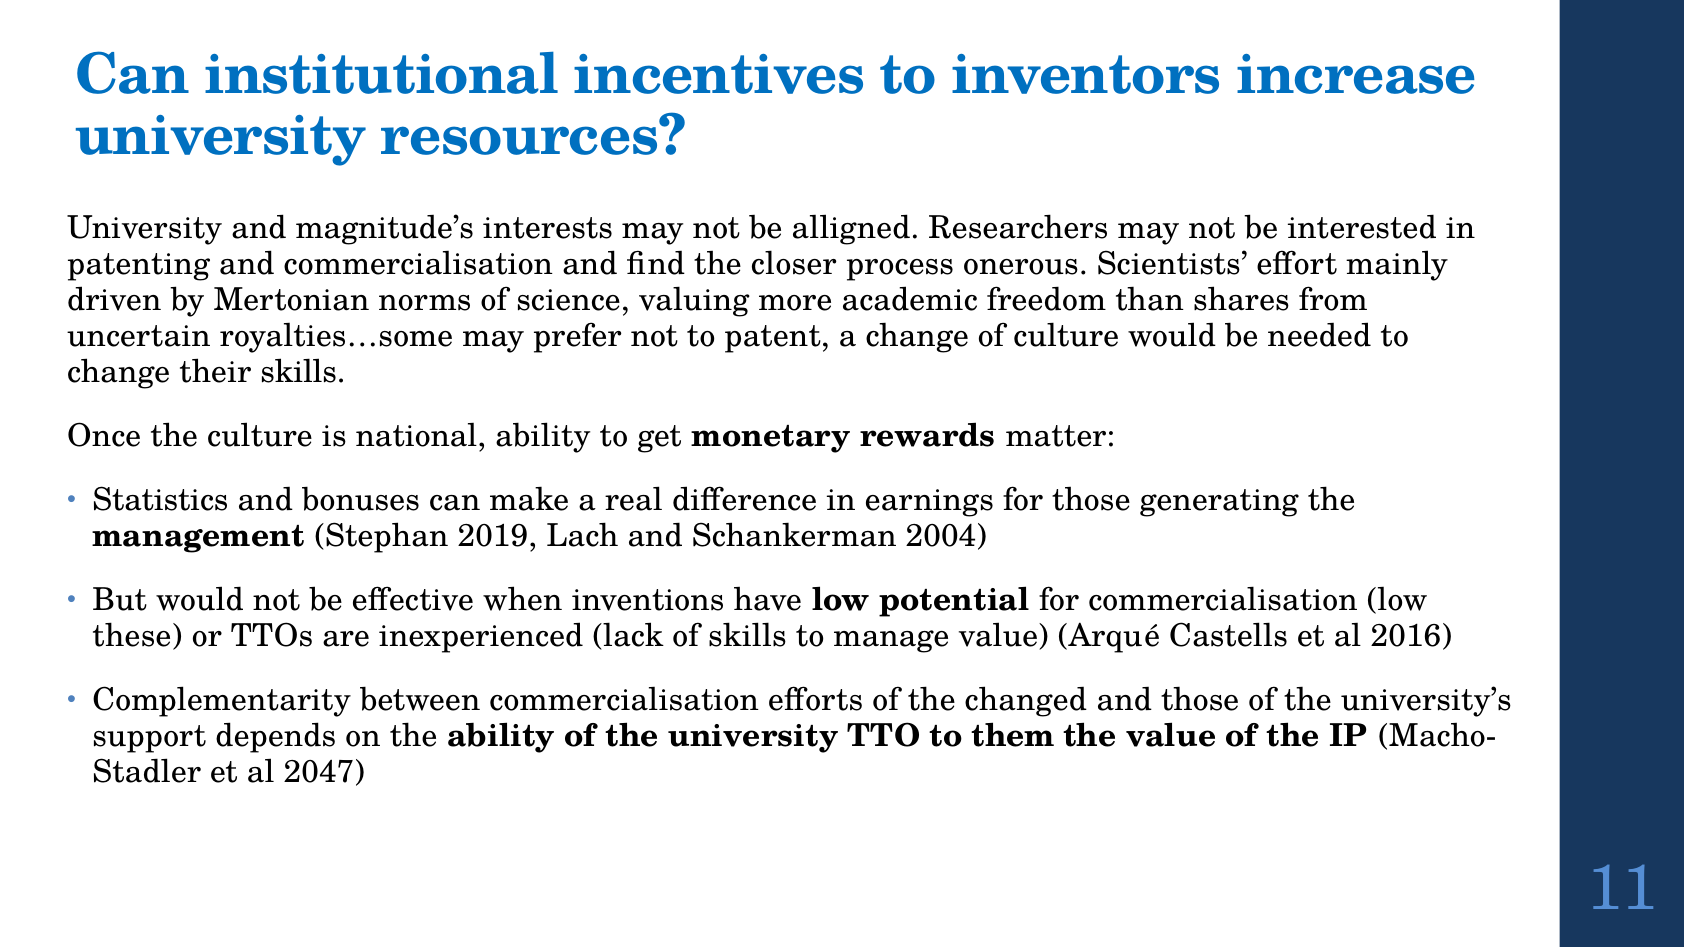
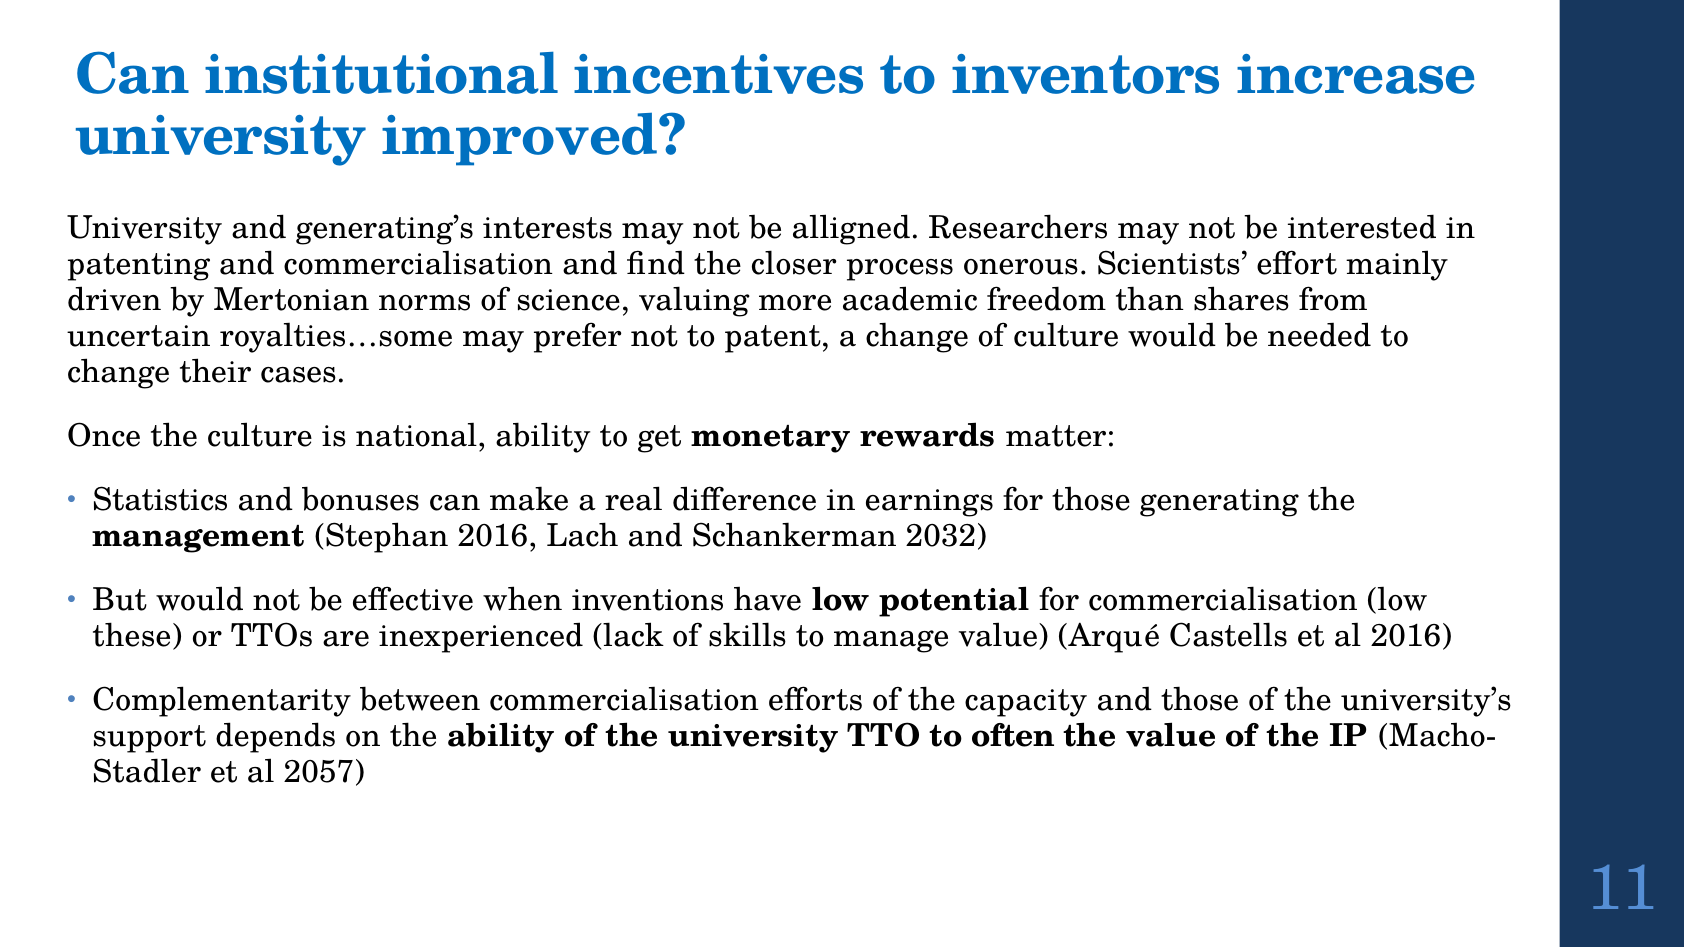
resources: resources -> improved
magnitude’s: magnitude’s -> generating’s
their skills: skills -> cases
Stephan 2019: 2019 -> 2016
2004: 2004 -> 2032
changed: changed -> capacity
them: them -> often
2047: 2047 -> 2057
